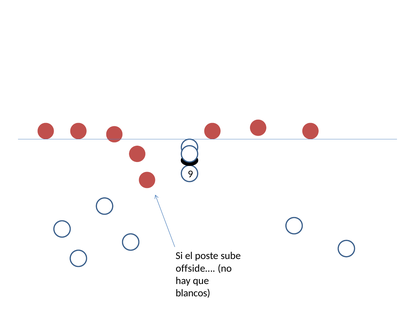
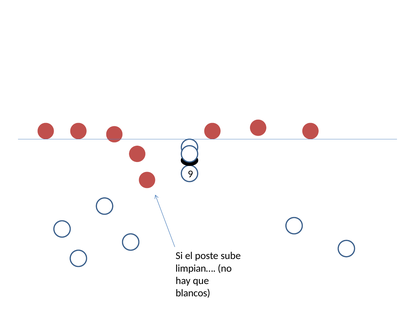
offside…: offside… -> limpian…
